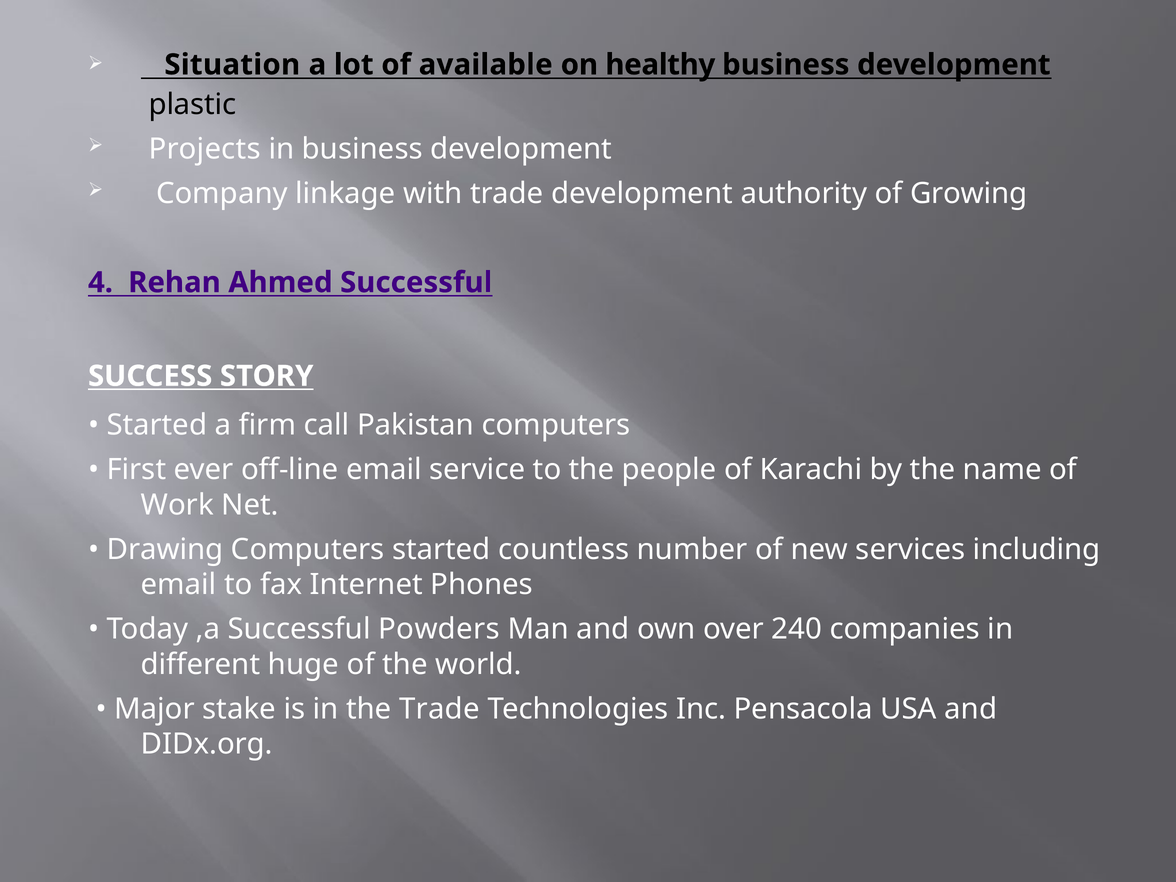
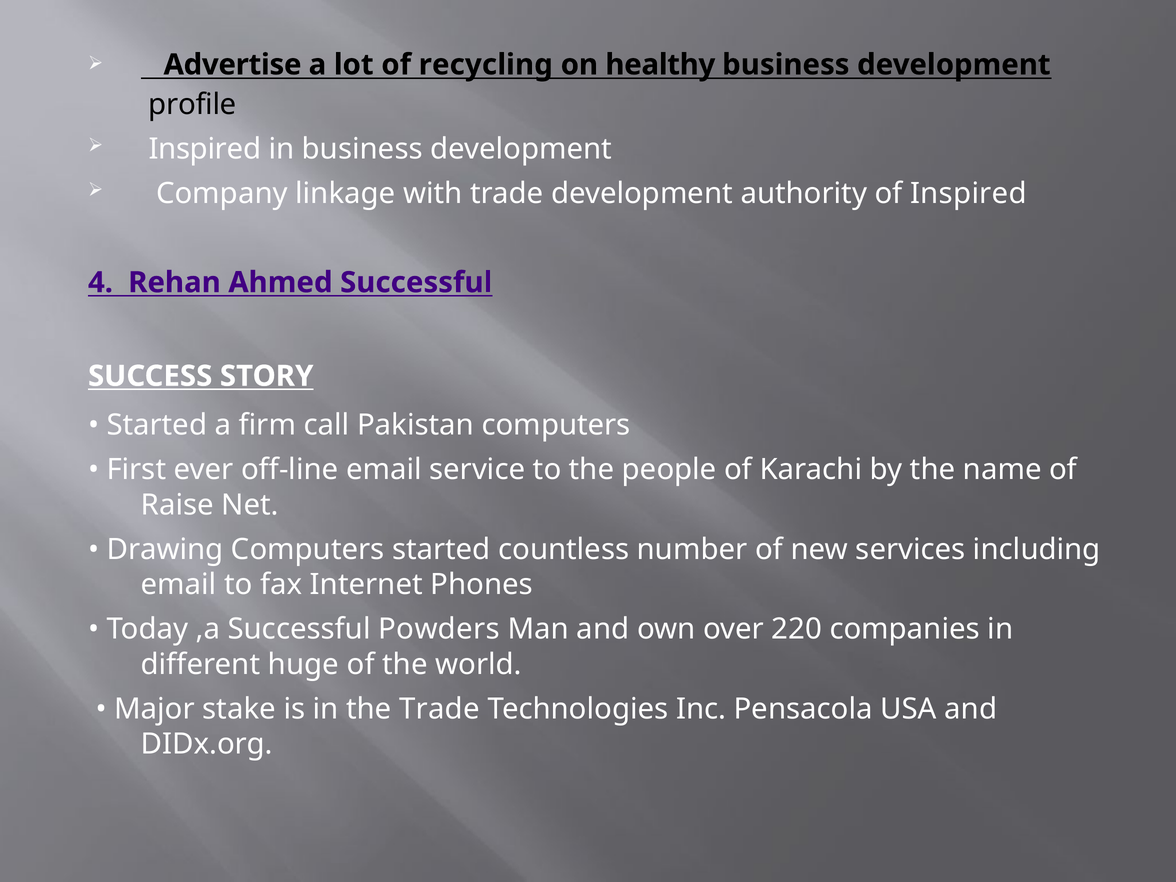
Situation: Situation -> Advertise
available: available -> recycling
plastic: plastic -> profile
Projects at (205, 149): Projects -> Inspired
of Growing: Growing -> Inspired
Work: Work -> Raise
240: 240 -> 220
